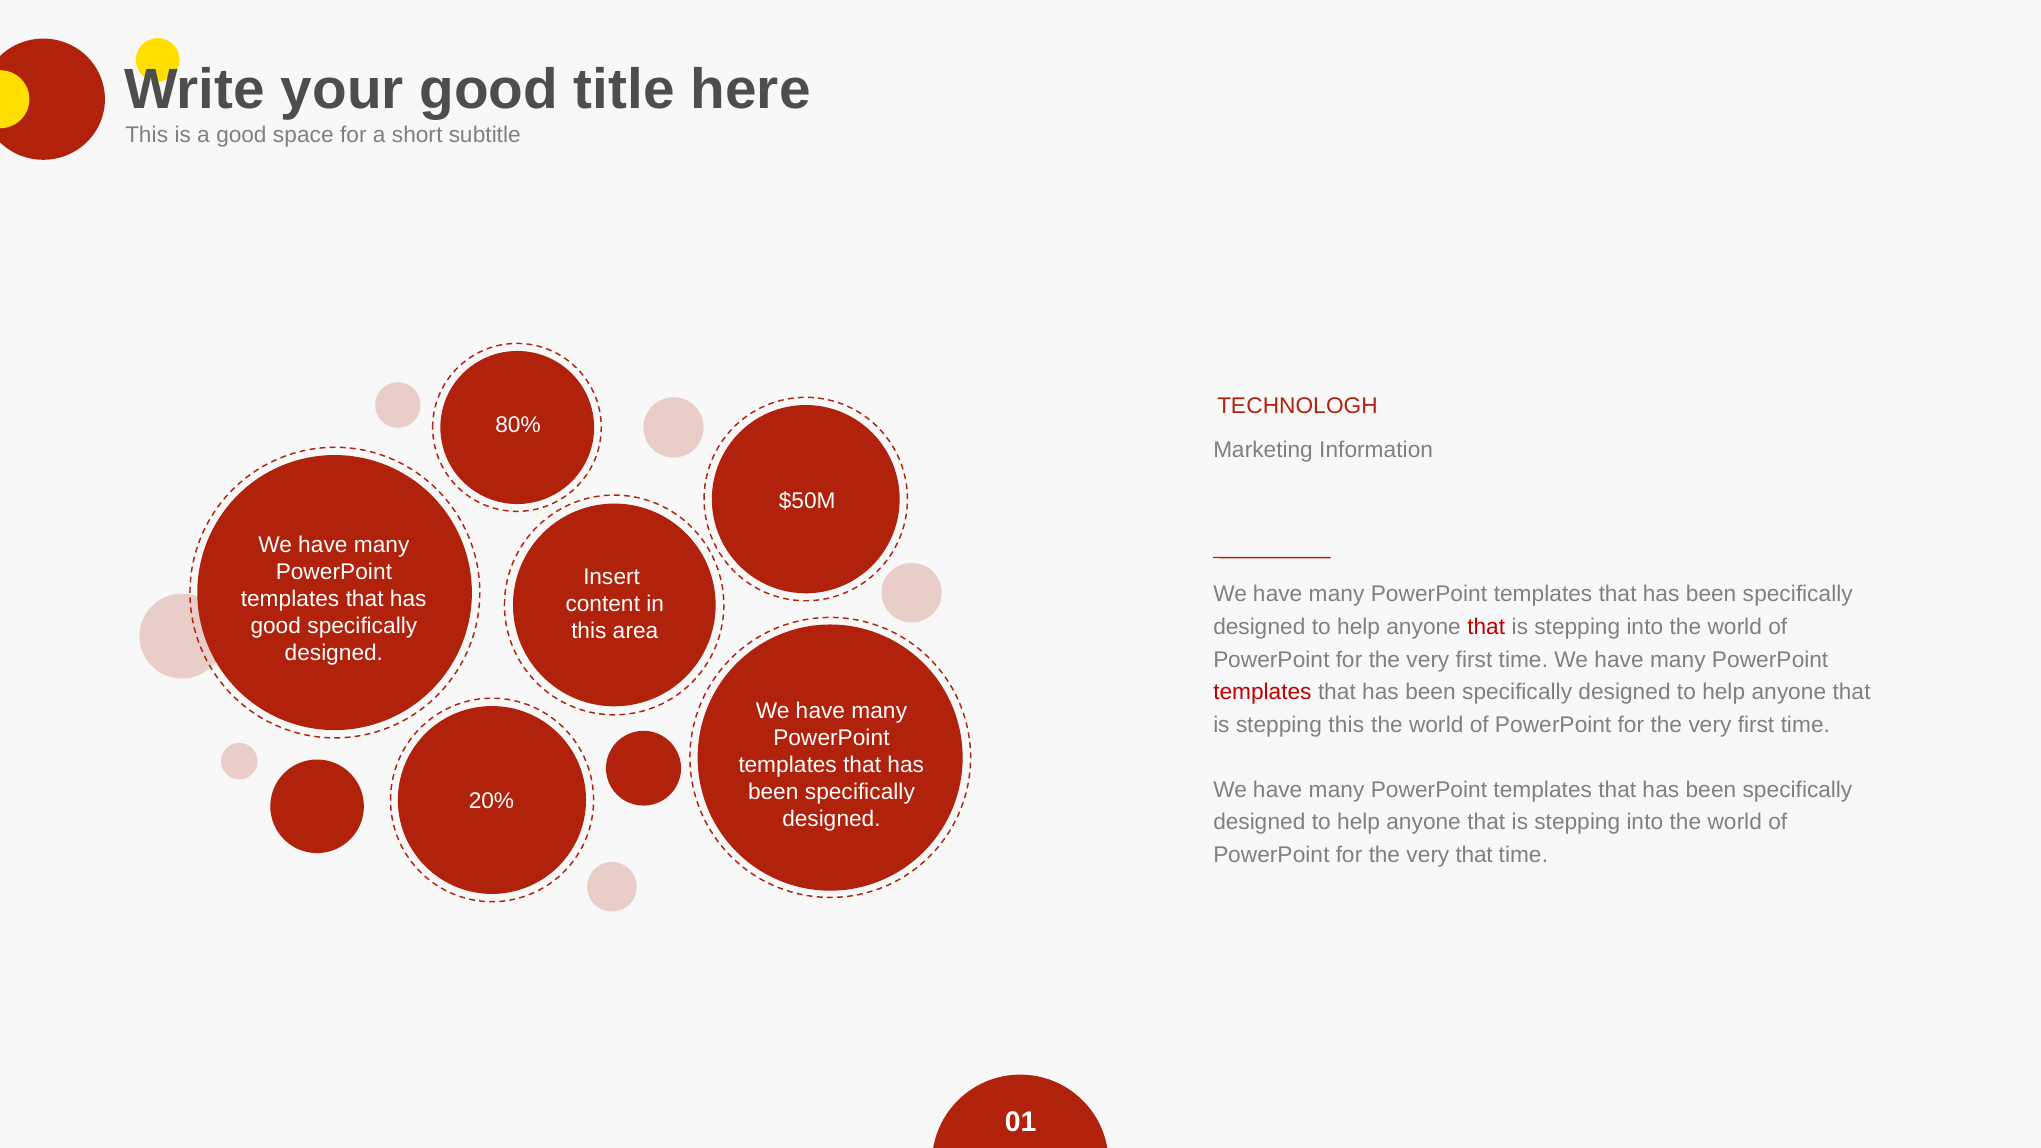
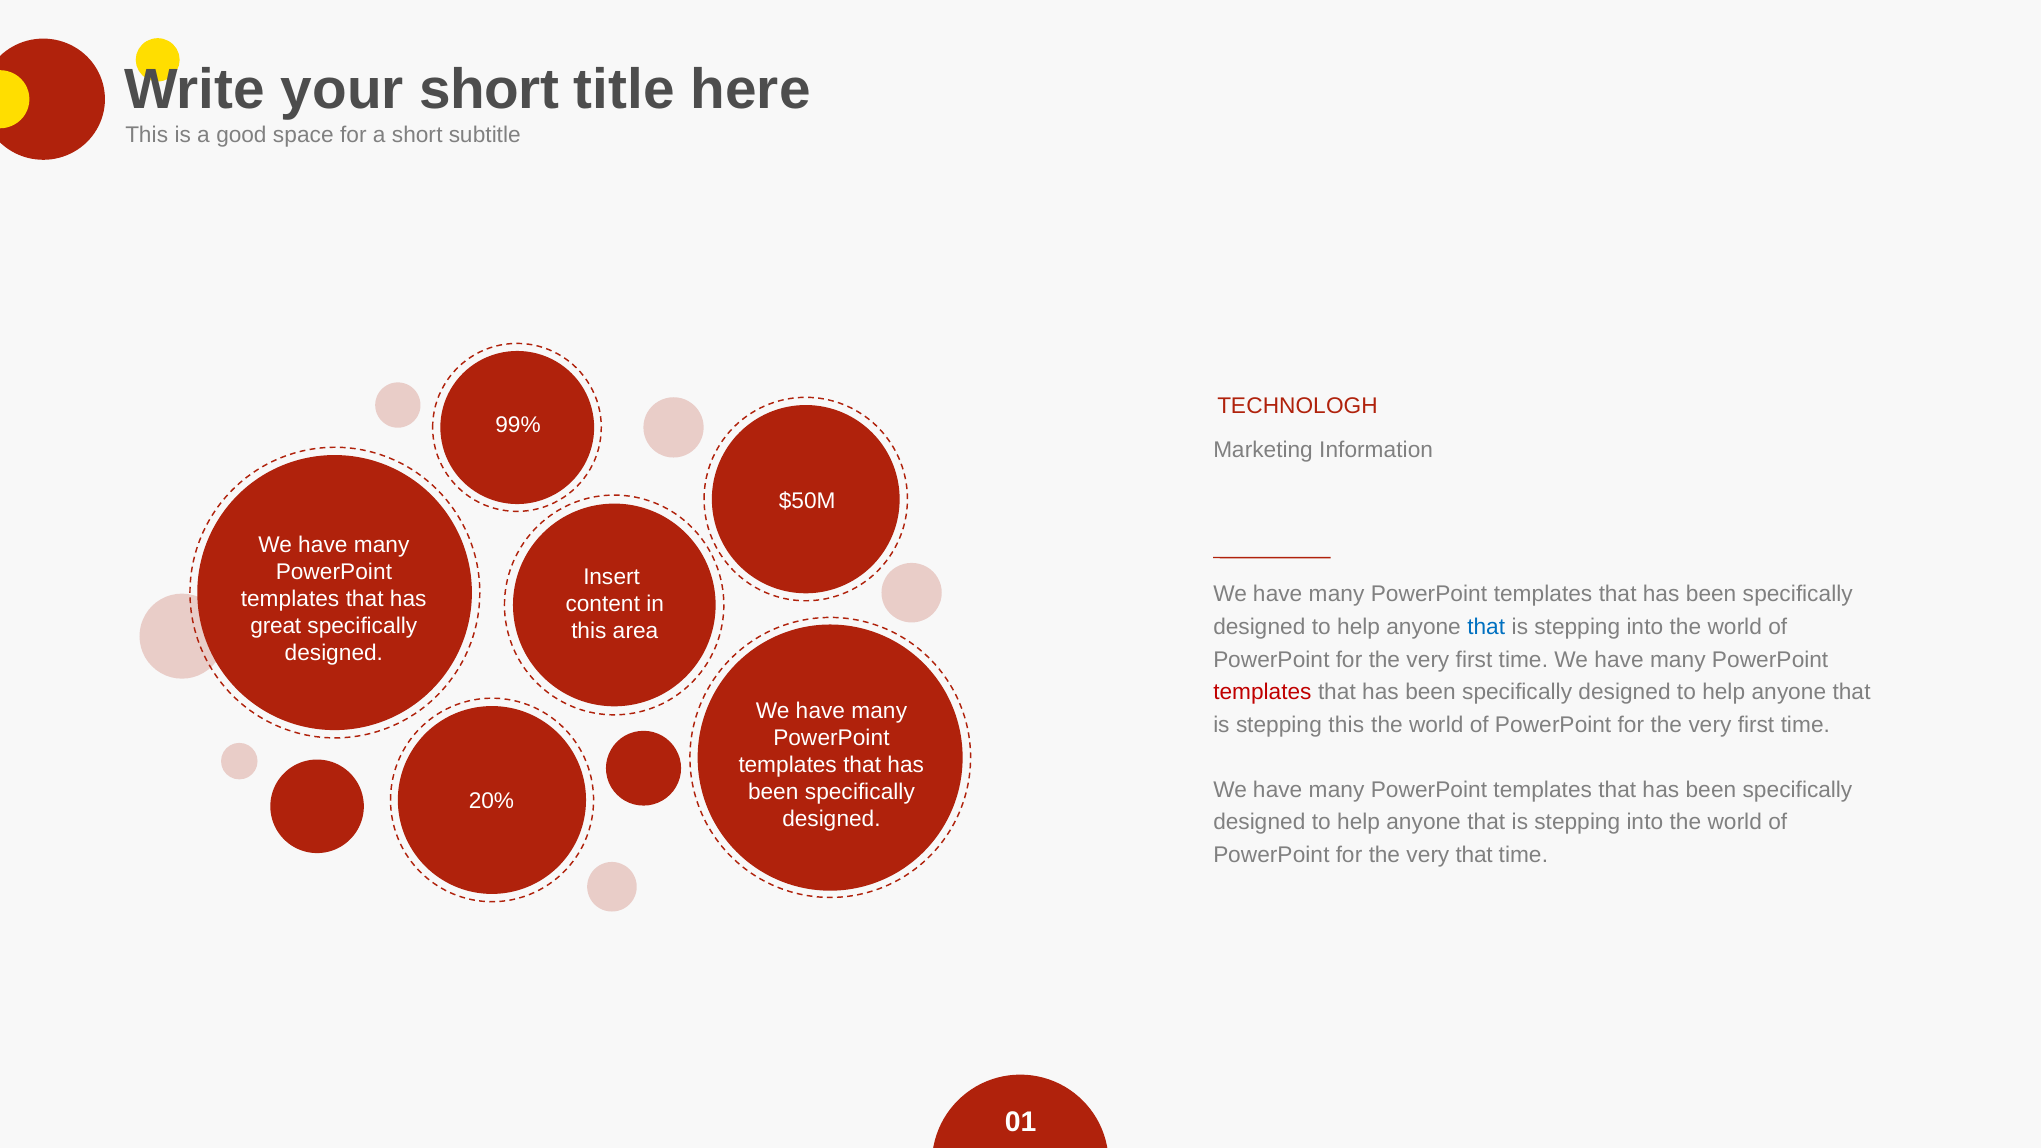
your good: good -> short
80%: 80% -> 99%
good at (276, 626): good -> great
that at (1486, 627) colour: red -> blue
